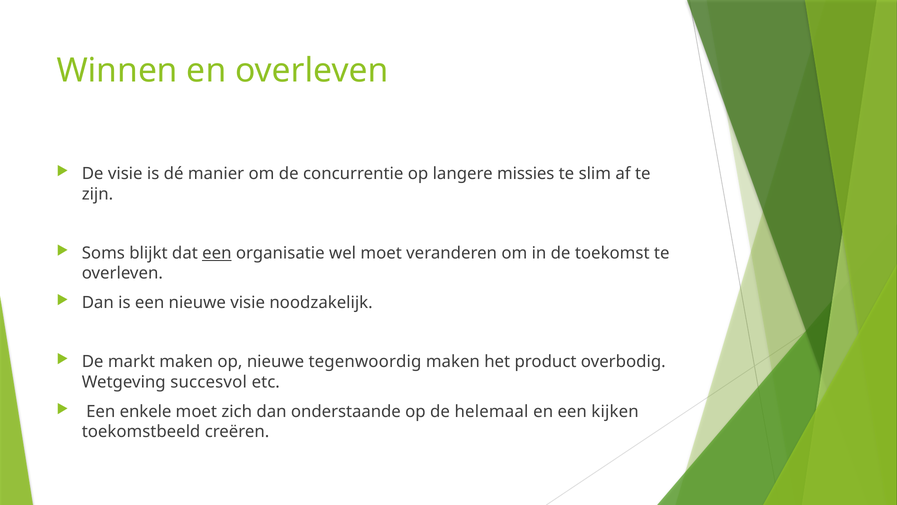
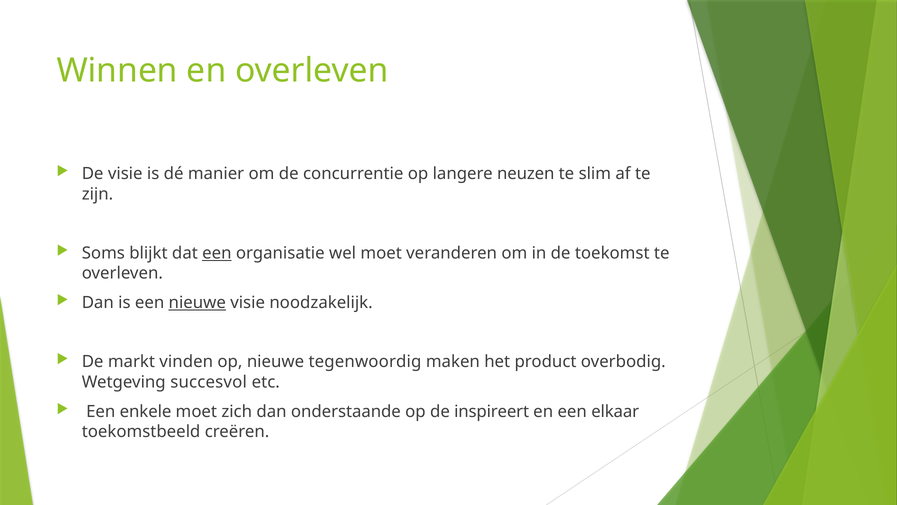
missies: missies -> neuzen
nieuwe at (197, 303) underline: none -> present
markt maken: maken -> vinden
helemaal: helemaal -> inspireert
kijken: kijken -> elkaar
